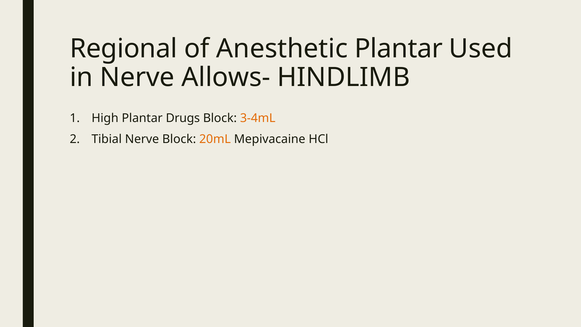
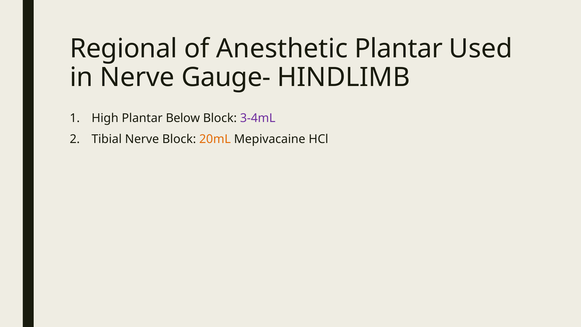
Allows-: Allows- -> Gauge-
Drugs: Drugs -> Below
3-4mL colour: orange -> purple
